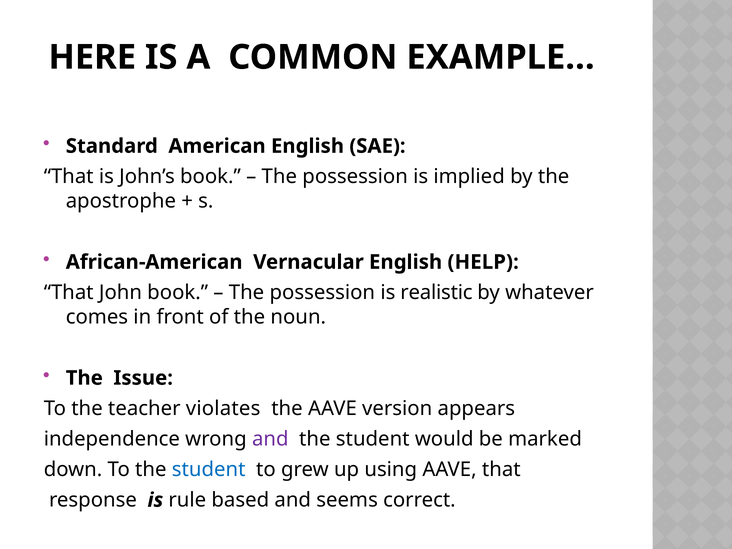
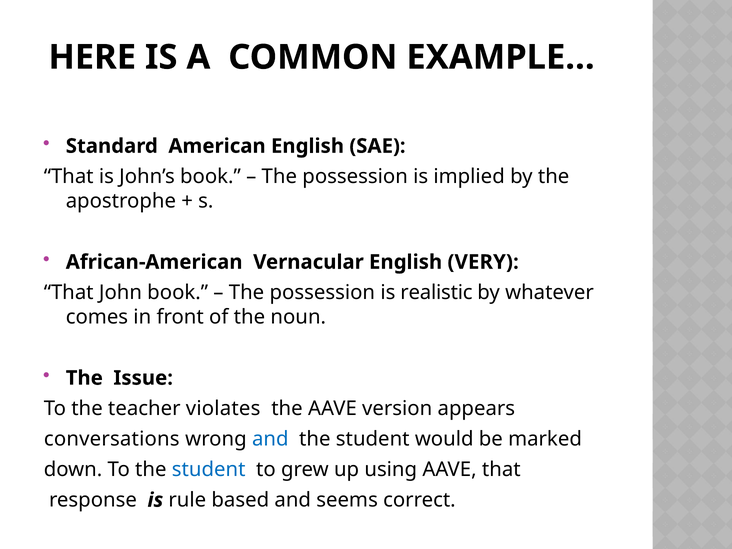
HELP: HELP -> VERY
independence: independence -> conversations
and at (270, 439) colour: purple -> blue
